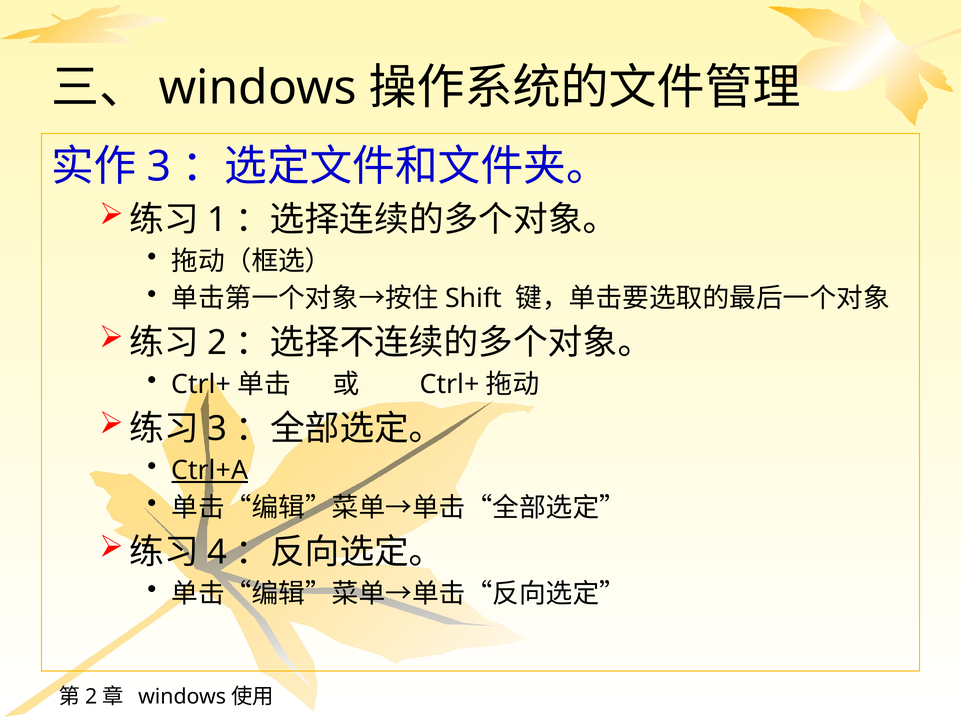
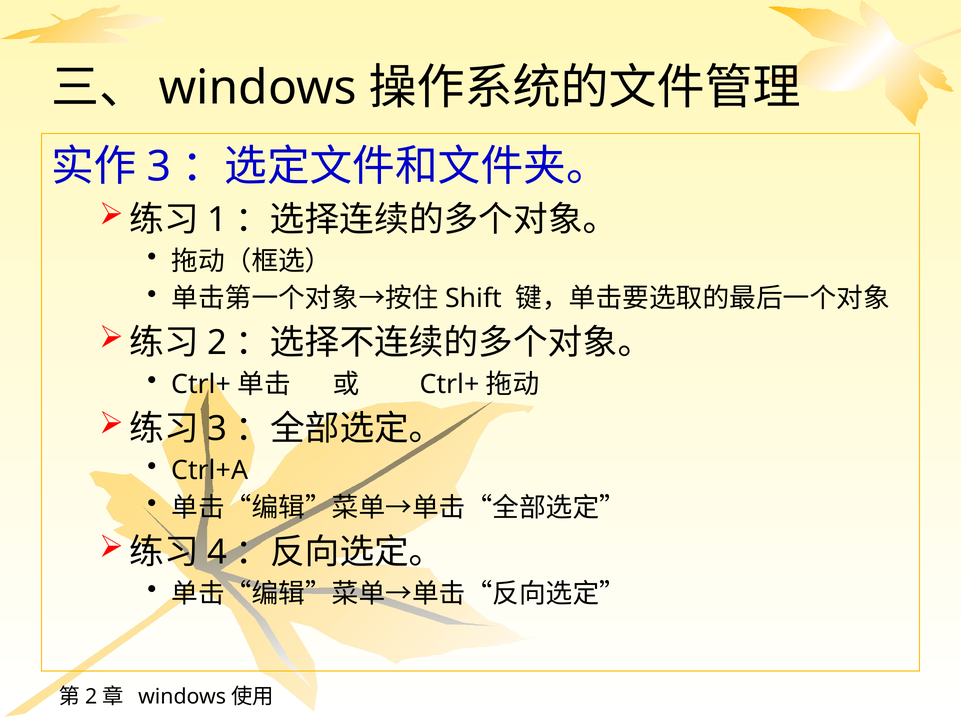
Ctrl+A underline: present -> none
